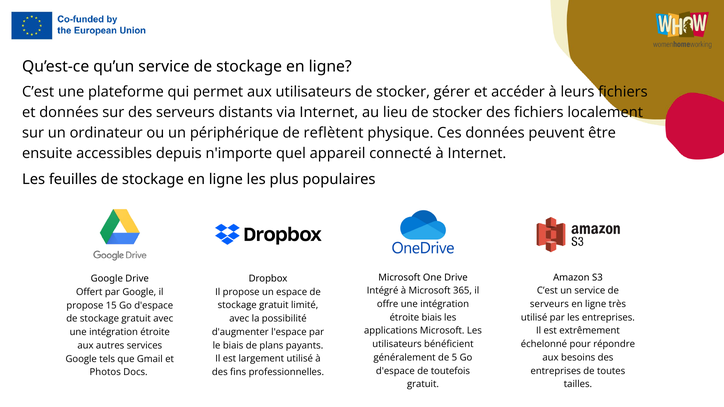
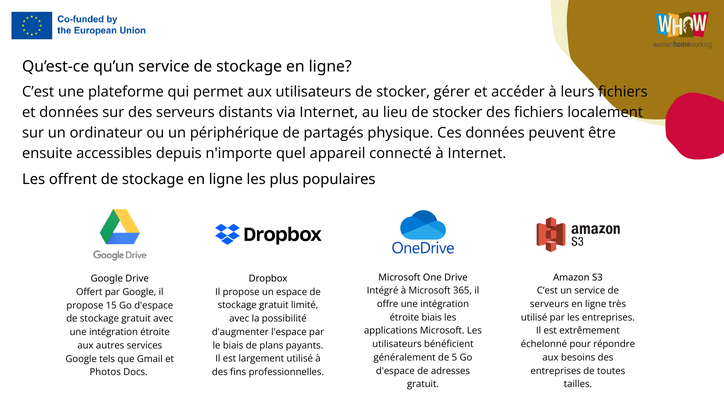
reflètent: reflètent -> partagés
feuilles: feuilles -> offrent
toutefois: toutefois -> adresses
